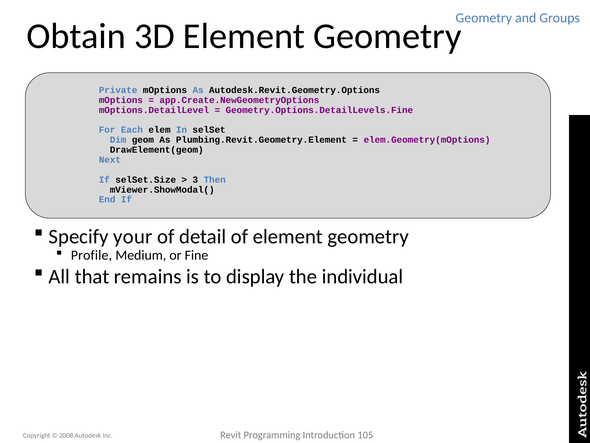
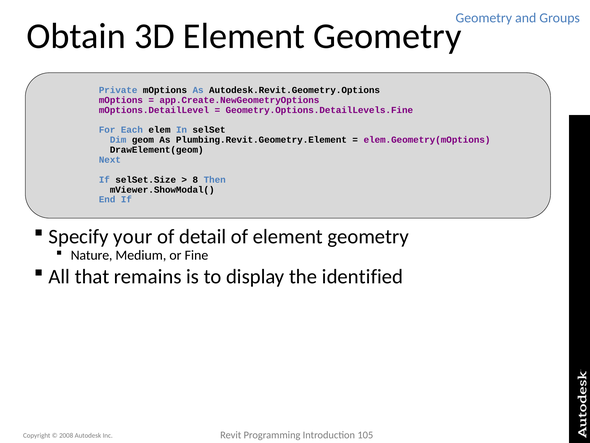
3: 3 -> 8
Profile: Profile -> Nature
individual: individual -> identified
